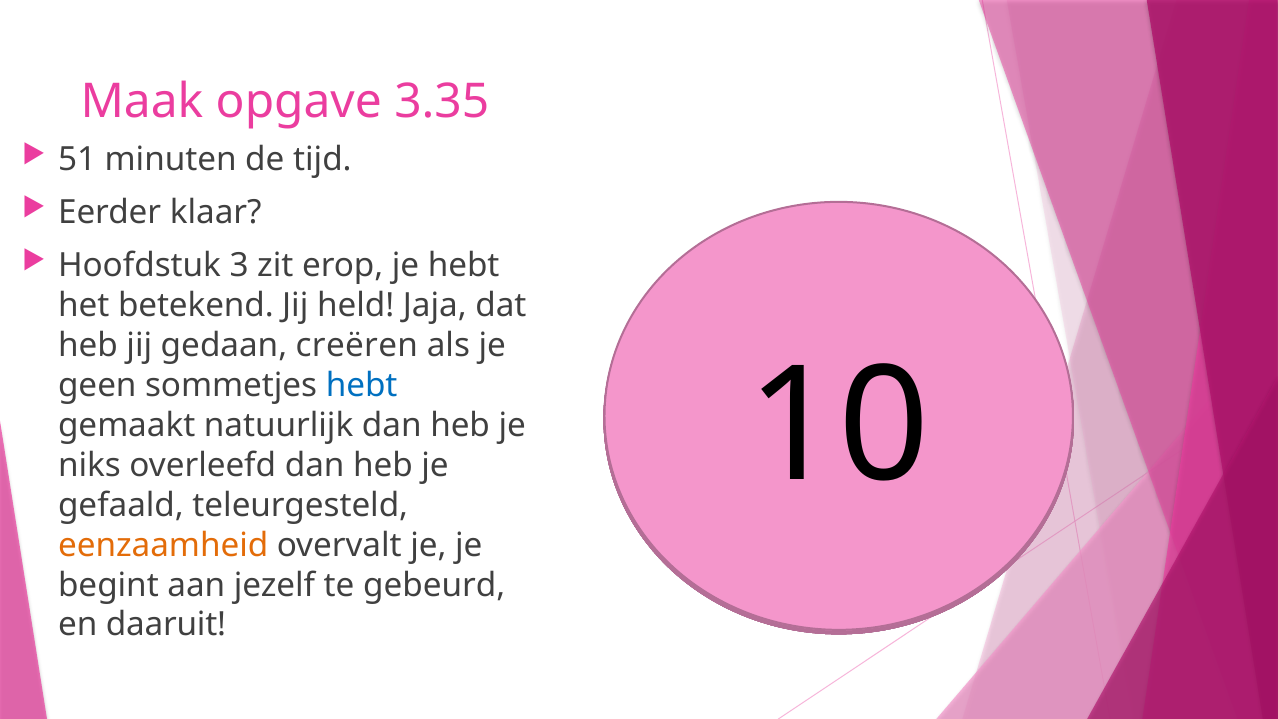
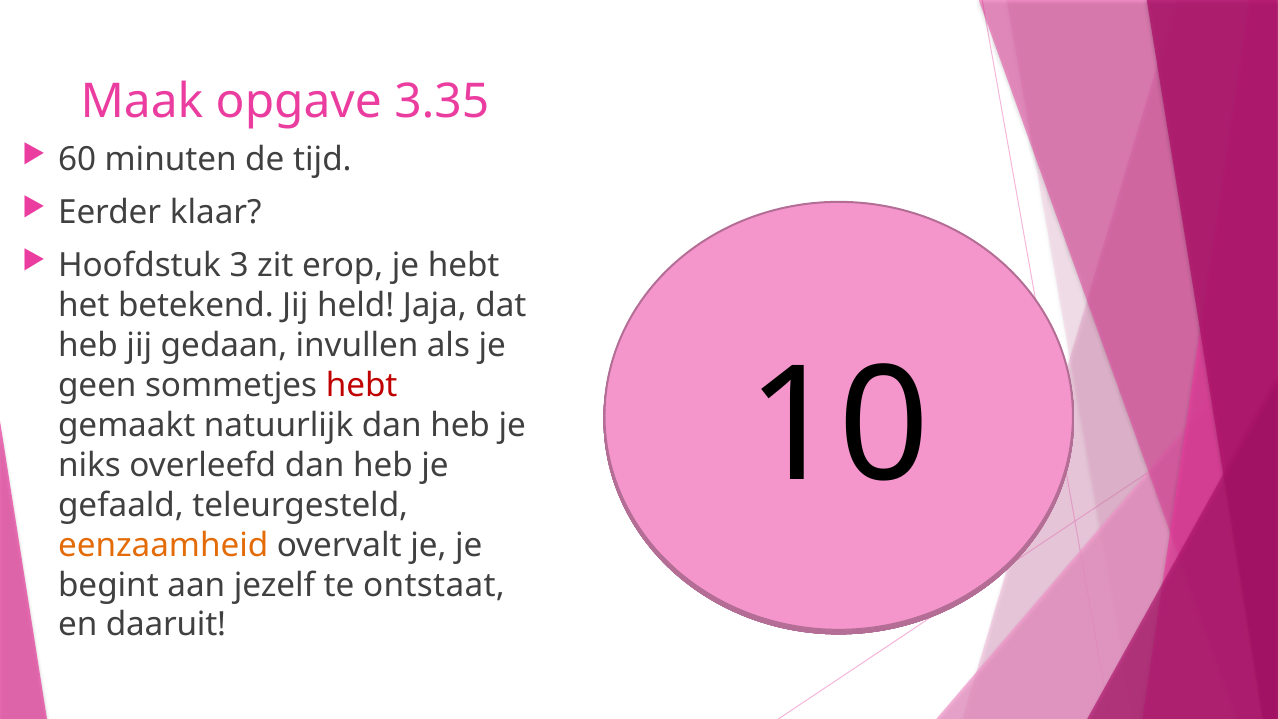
51: 51 -> 60
creëren: creëren -> invullen
hebt at (362, 386) colour: blue -> red
gebeurd: gebeurd -> ontstaat
